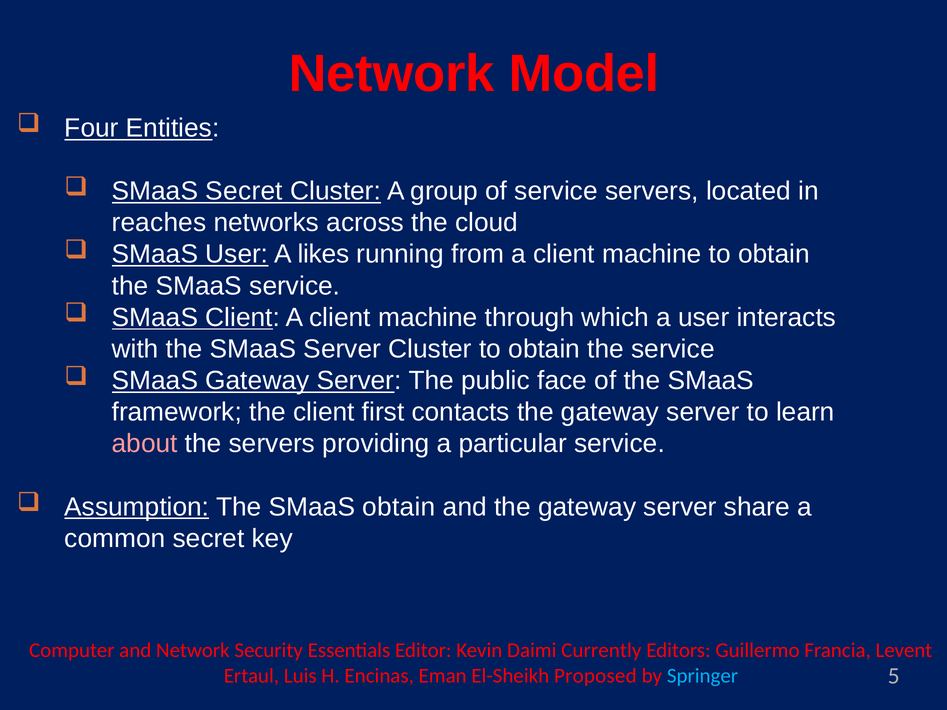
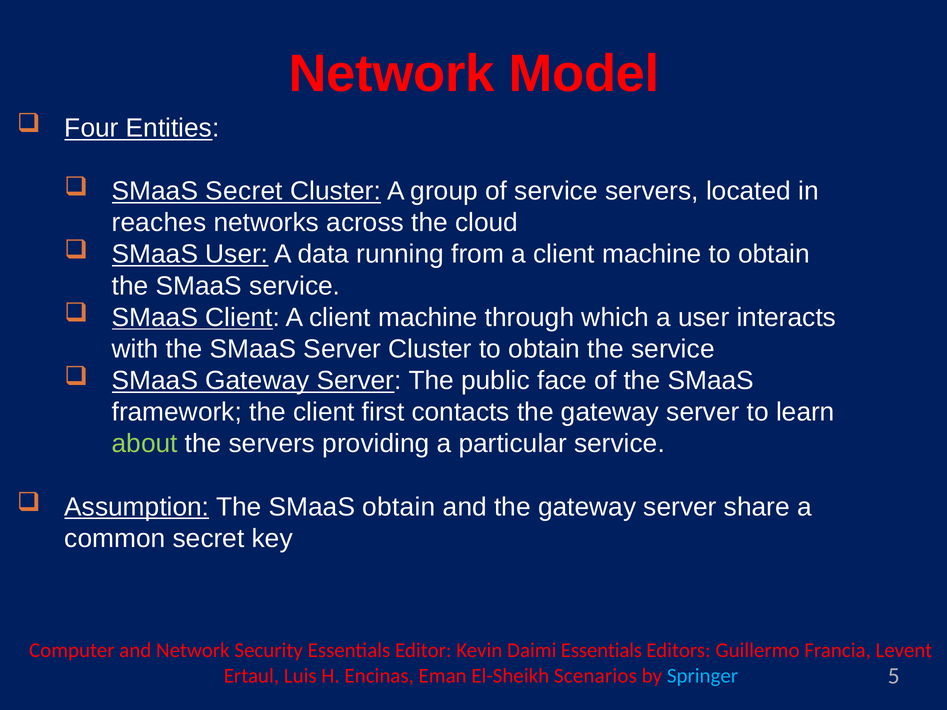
likes: likes -> data
about colour: pink -> light green
Daimi Currently: Currently -> Essentials
Proposed: Proposed -> Scenarios
